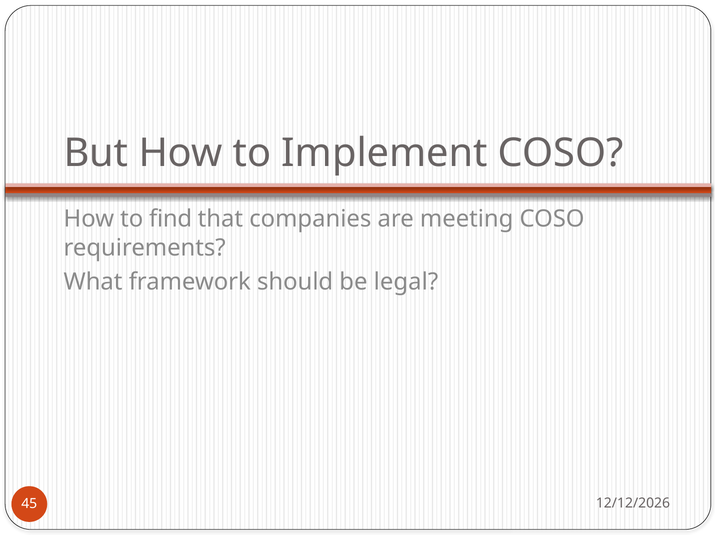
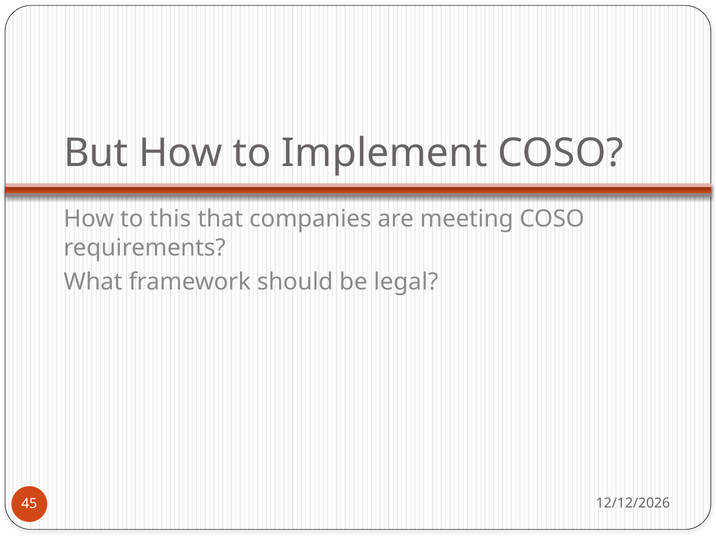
find: find -> this
